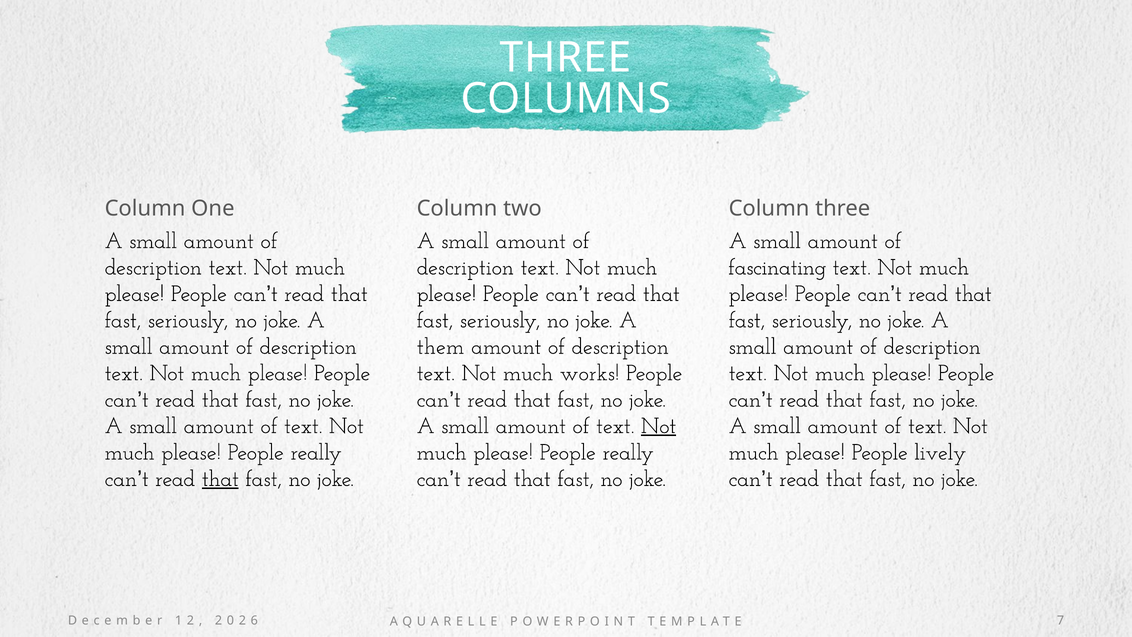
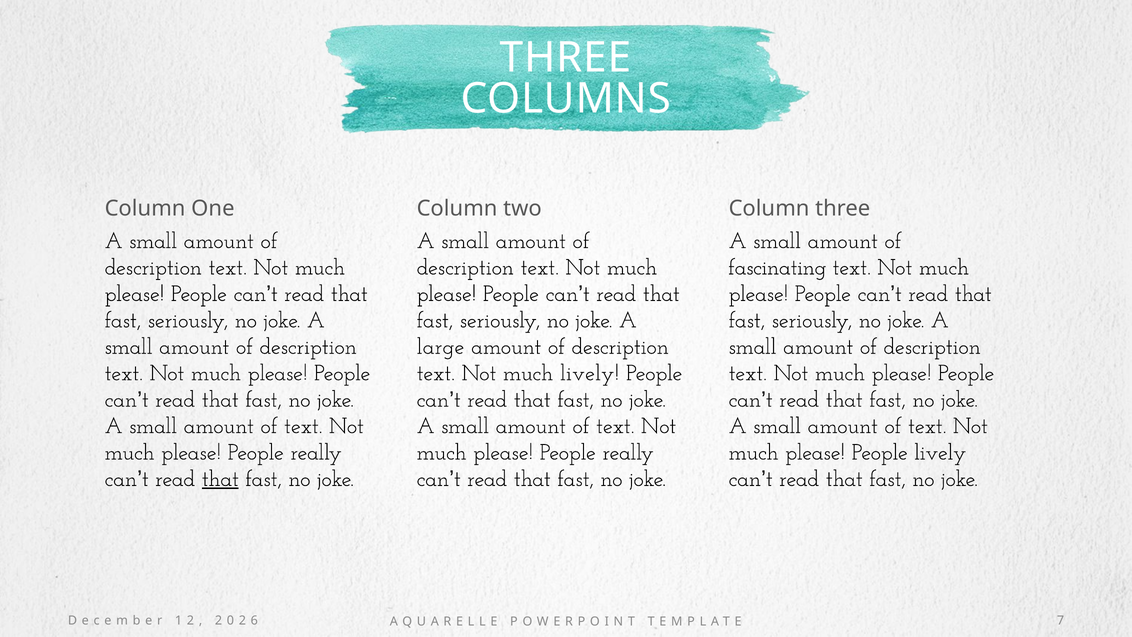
them: them -> large
much works: works -> lively
Not at (659, 426) underline: present -> none
